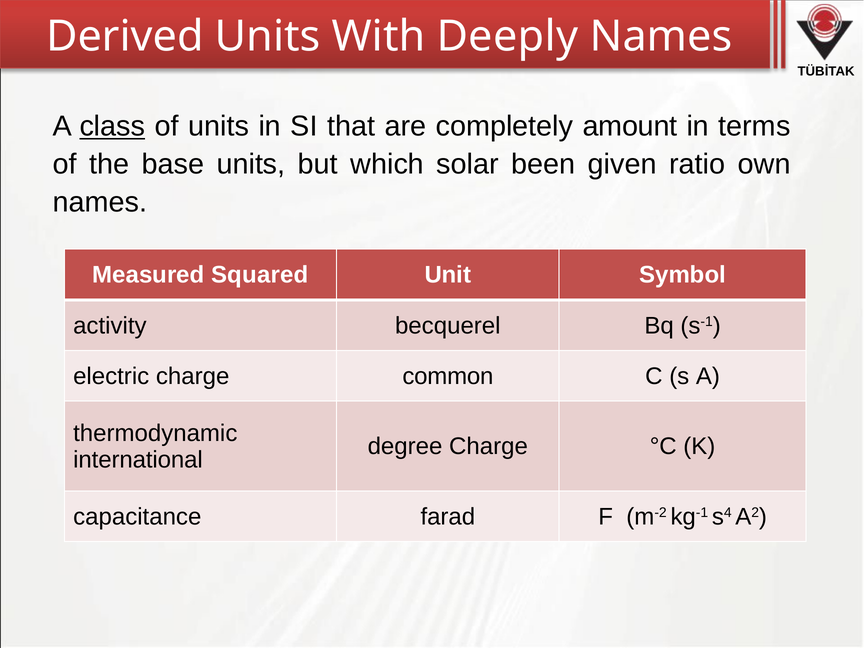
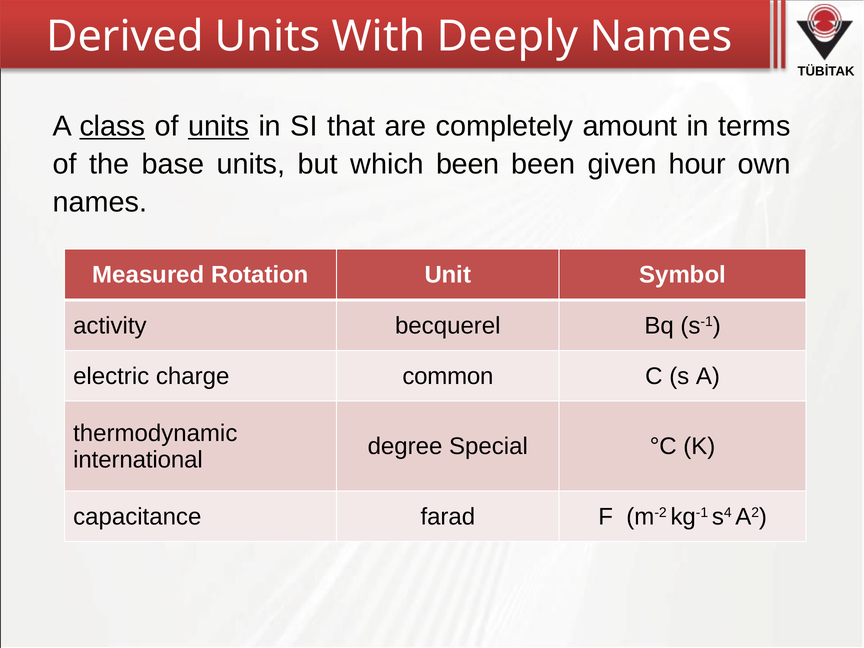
units at (219, 126) underline: none -> present
which solar: solar -> been
ratio: ratio -> hour
Squared: Squared -> Rotation
degree Charge: Charge -> Special
